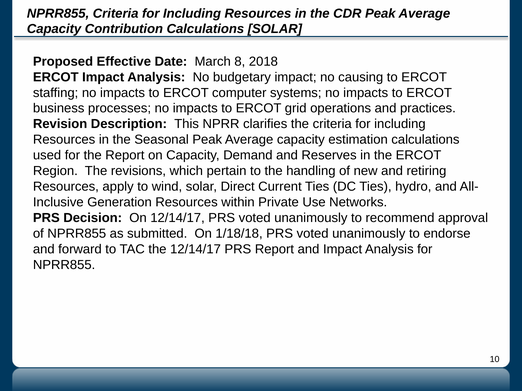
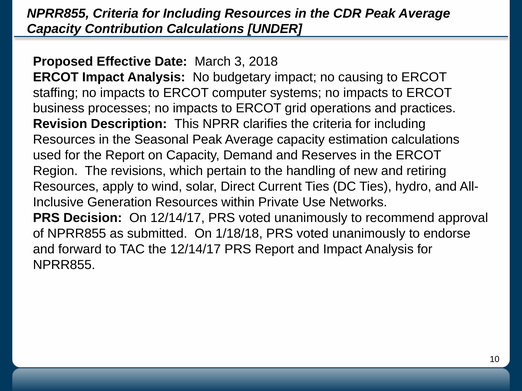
Calculations SOLAR: SOLAR -> UNDER
8: 8 -> 3
